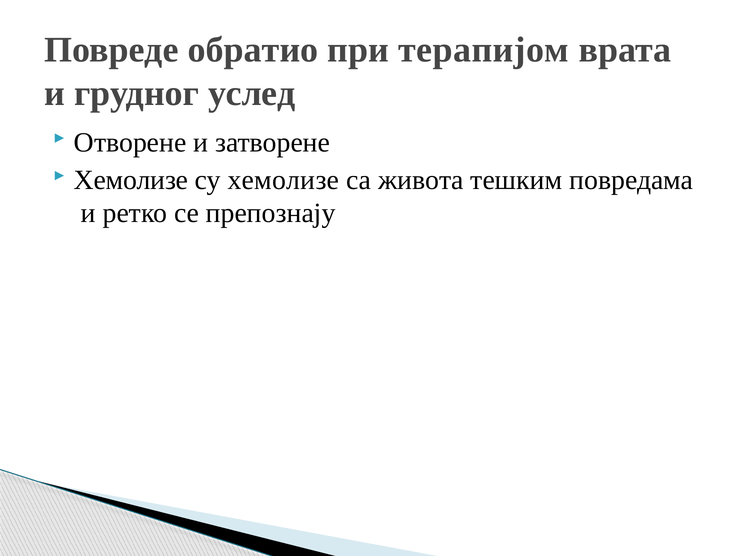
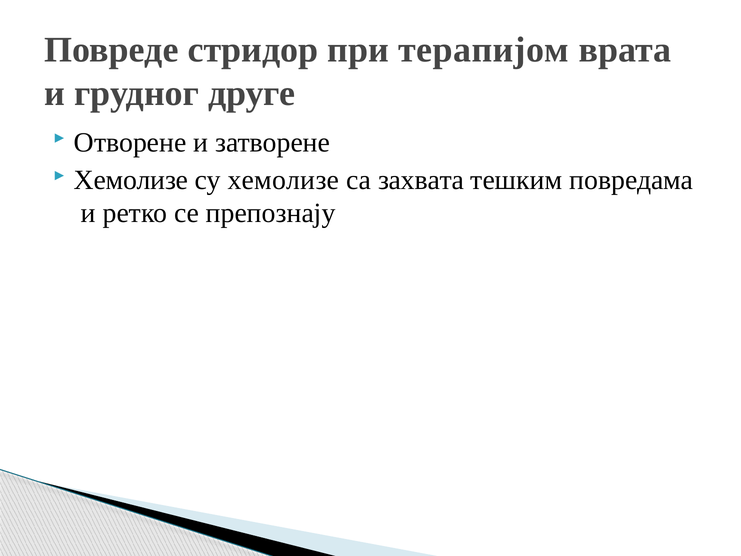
обратио: обратио -> стридор
услед: услед -> друге
живота: живота -> захвата
